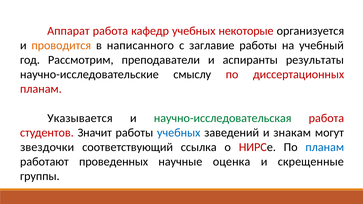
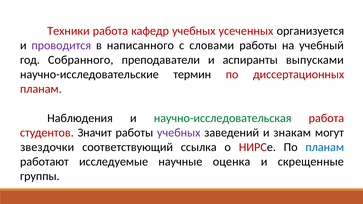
Аппарат: Аппарат -> Техники
некоторые: некоторые -> усеченных
проводится colour: orange -> purple
заглавие: заглавие -> словами
Рассмотрим: Рассмотрим -> Собранного
результаты: результаты -> выпусками
смыслу: смыслу -> термин
Указывается: Указывается -> Наблюдения
учебных at (179, 133) colour: blue -> purple
проведенных: проведенных -> исследуемые
